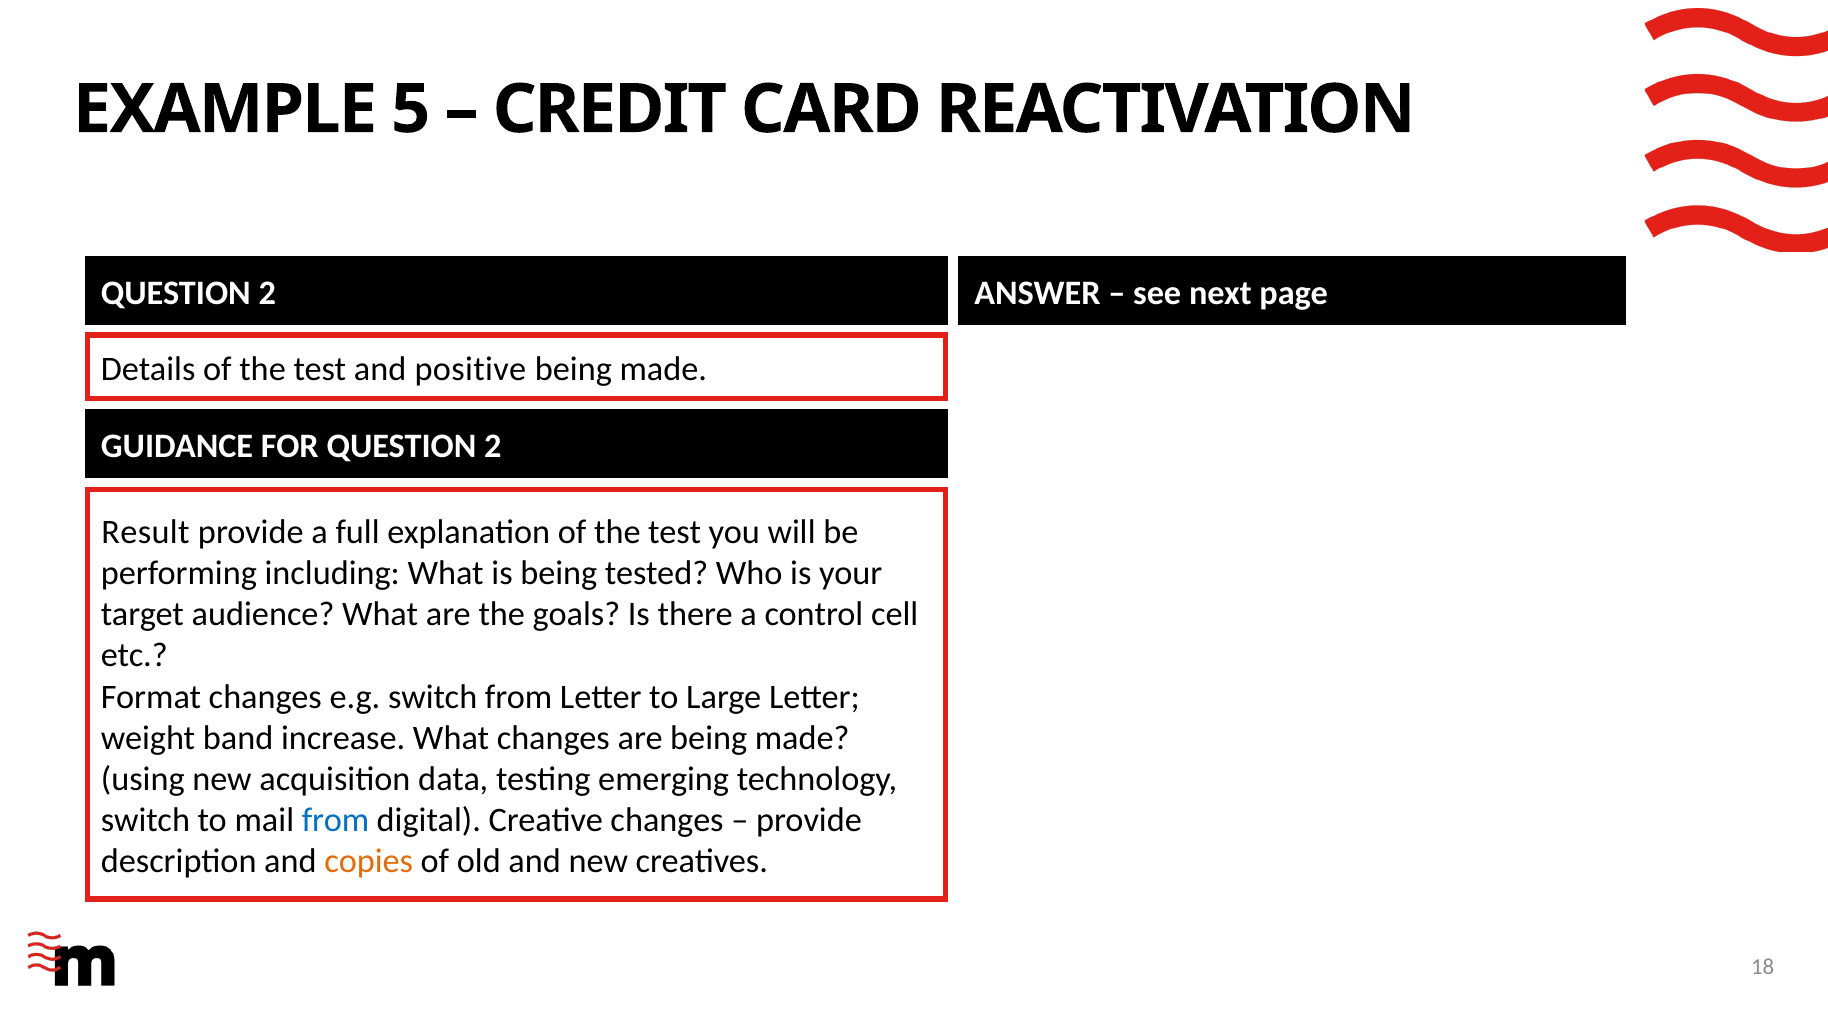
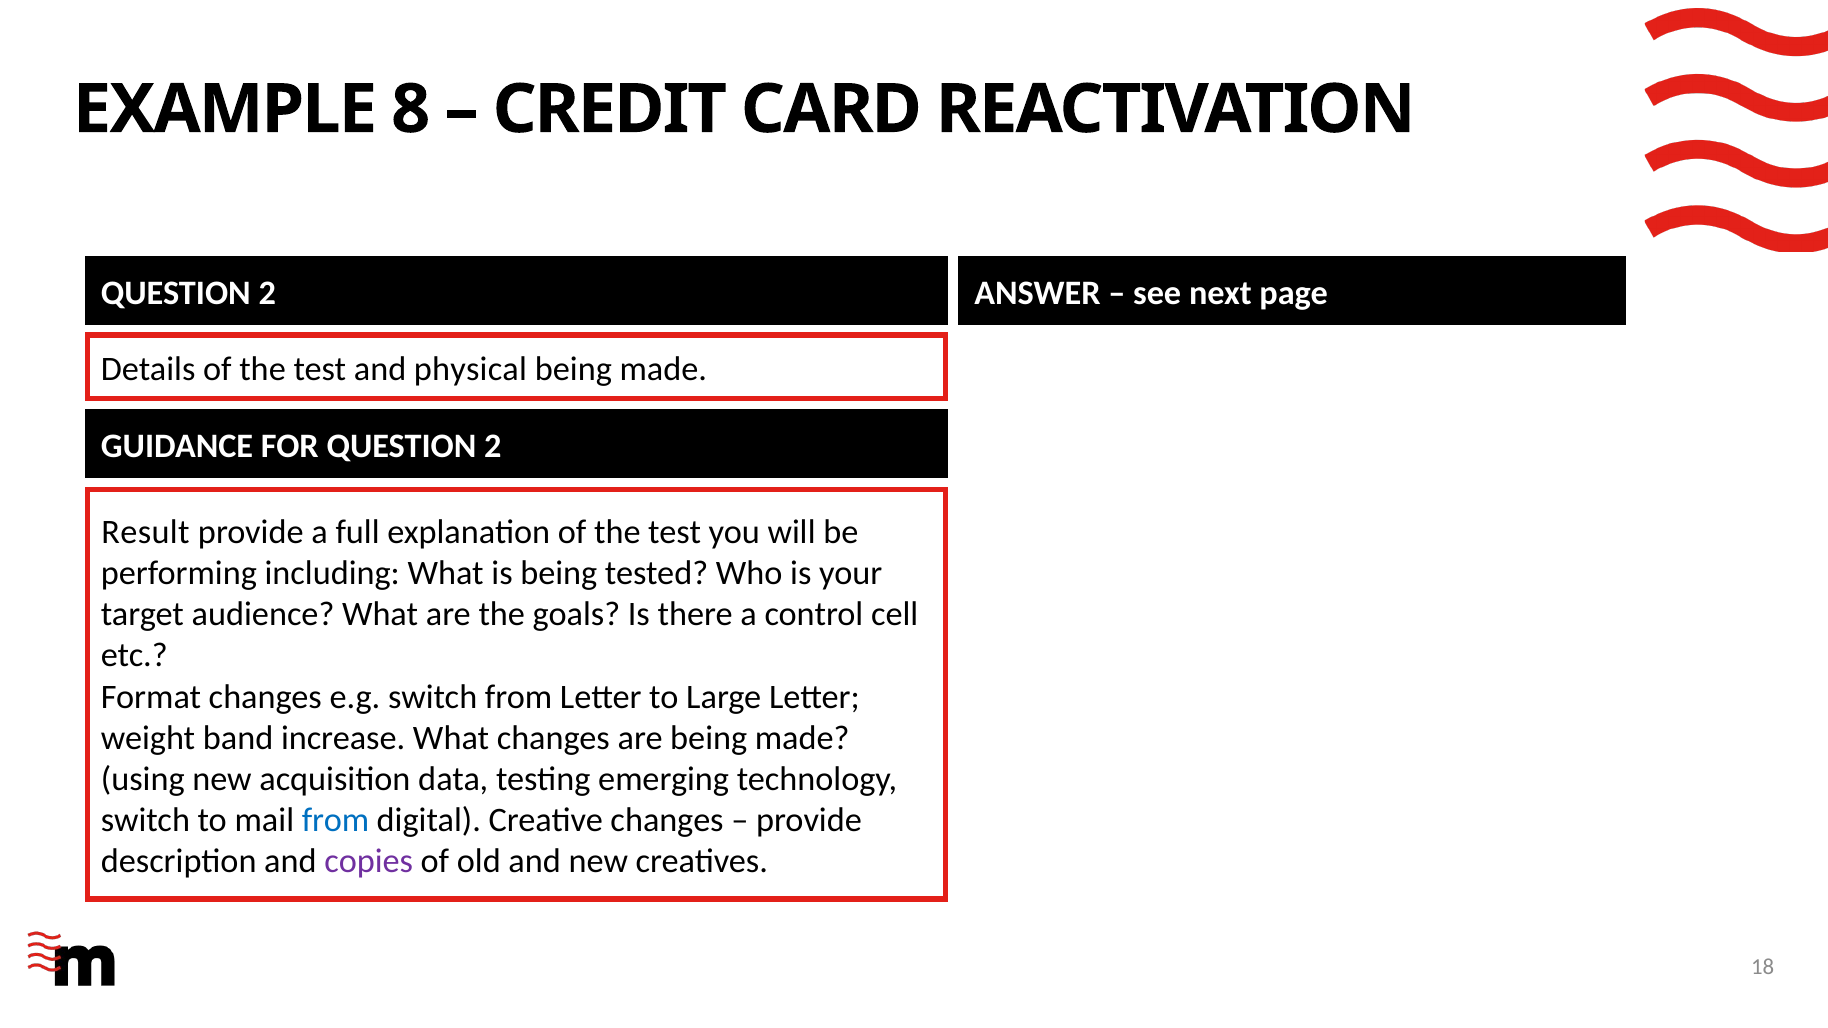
5: 5 -> 8
positive: positive -> physical
copies colour: orange -> purple
